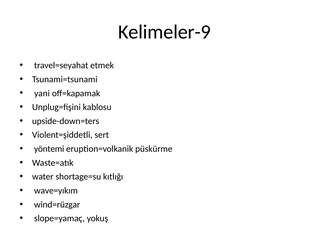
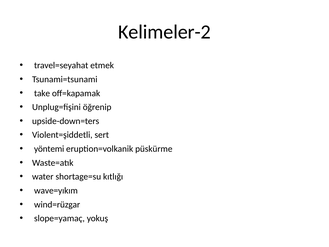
Kelimeler-9: Kelimeler-9 -> Kelimeler-2
yani: yani -> take
kablosu: kablosu -> öğrenip
